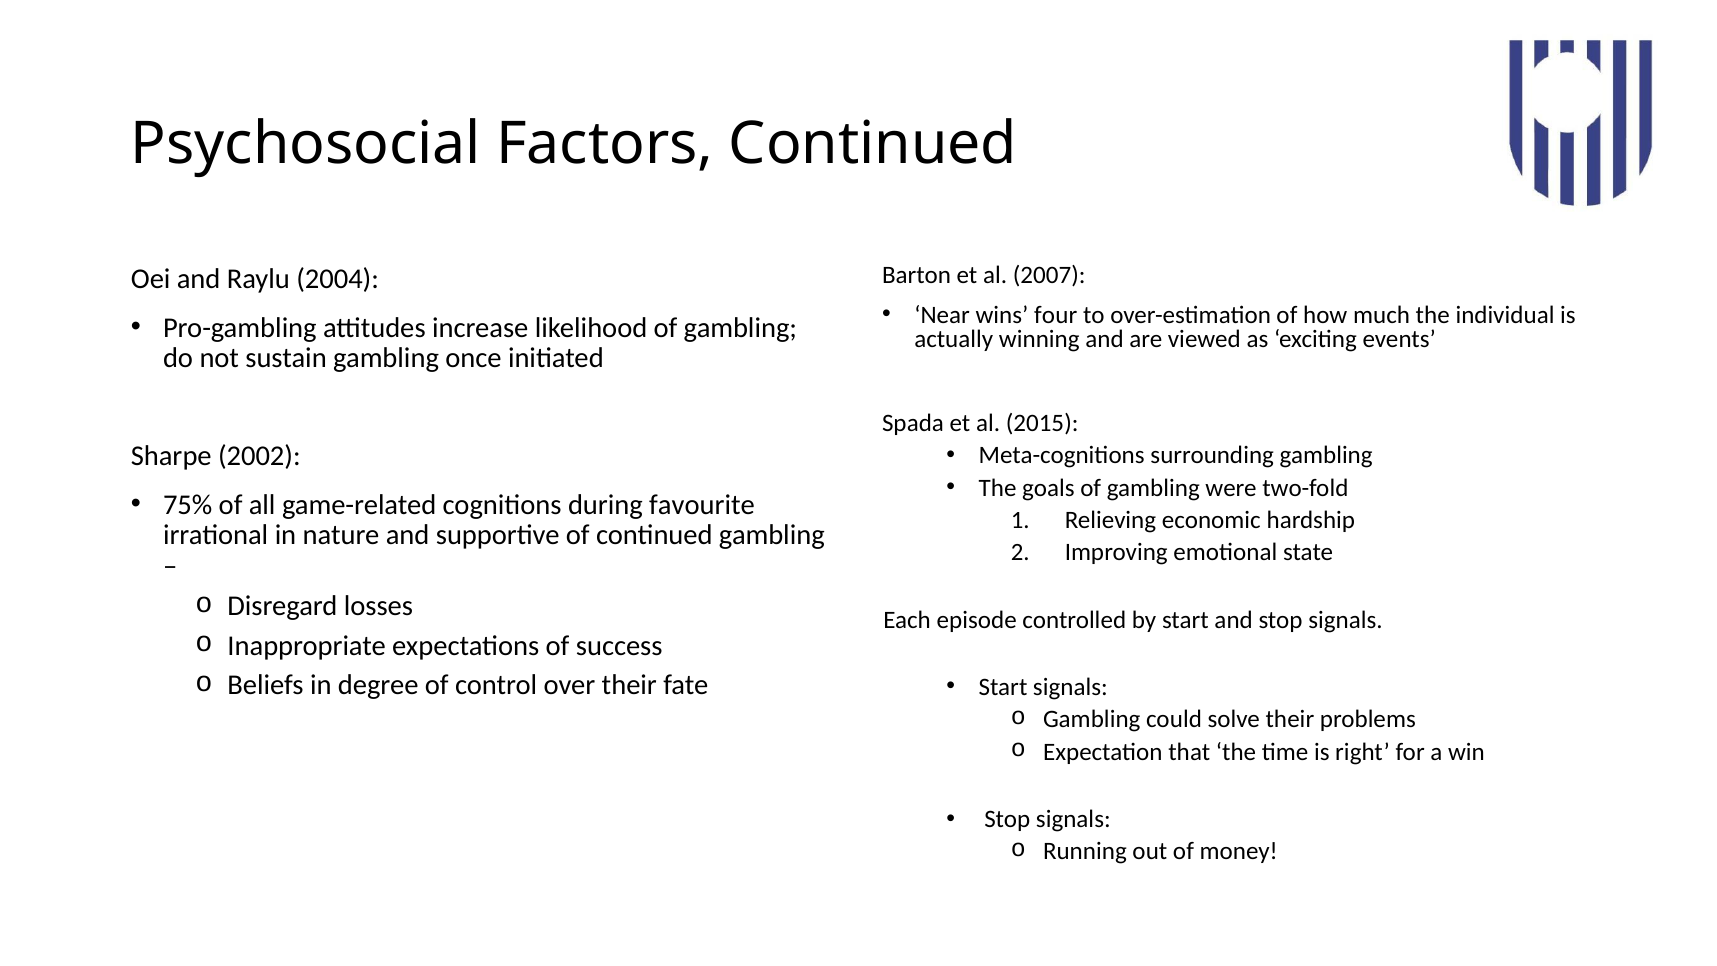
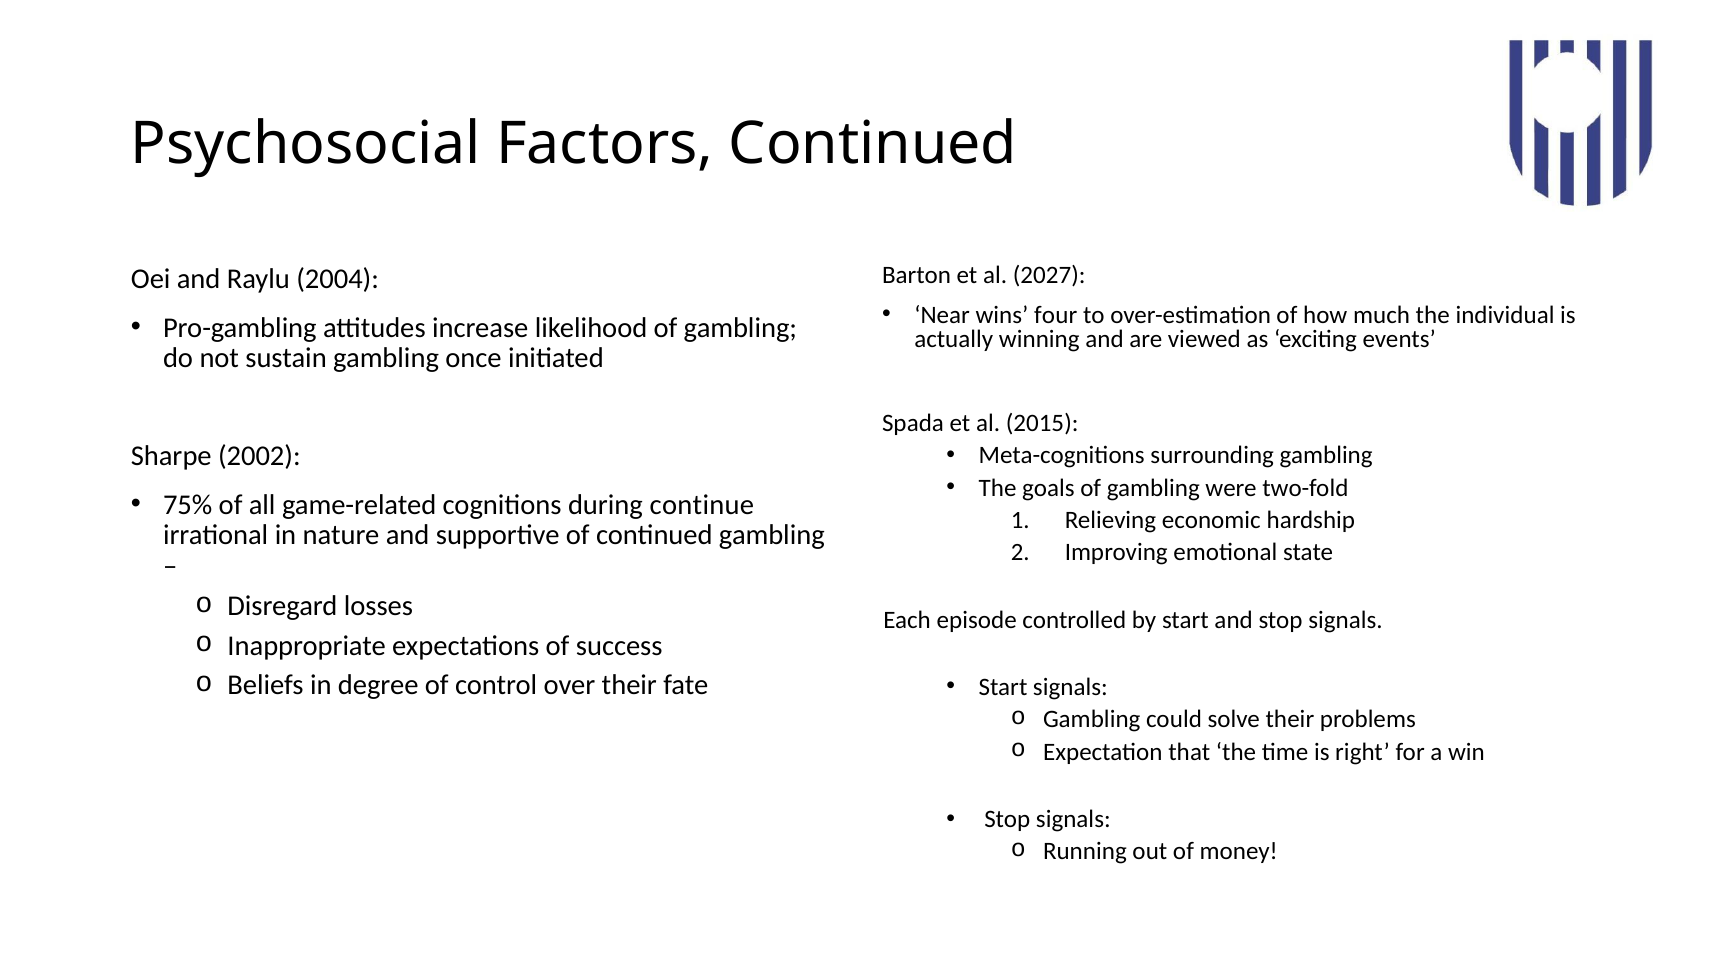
2007: 2007 -> 2027
favourite: favourite -> continue
